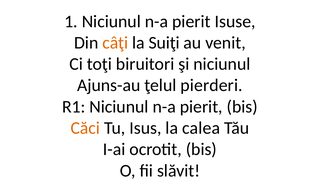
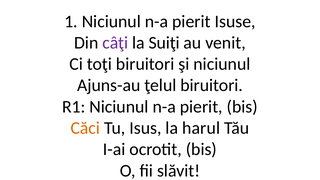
câţi colour: orange -> purple
ţelul pierderi: pierderi -> biruitori
calea: calea -> harul
